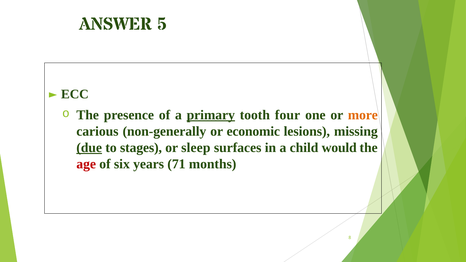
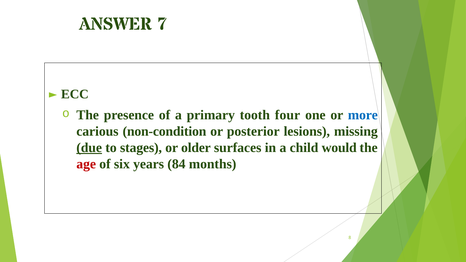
5: 5 -> 7
primary underline: present -> none
more colour: orange -> blue
non-generally: non-generally -> non-condition
economic: economic -> posterior
sleep: sleep -> older
71: 71 -> 84
